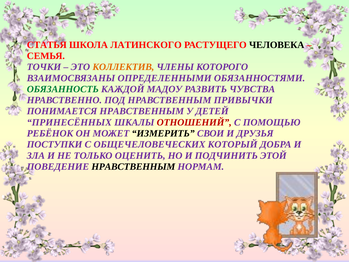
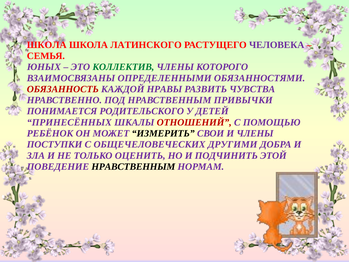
СТАТЬЯ at (47, 45): СТАТЬЯ -> ШКОЛА
ЧЕЛОВЕКА colour: black -> purple
ТОЧКИ: ТОЧКИ -> ЮНЫХ
КОЛЛЕКТИВ colour: orange -> green
ОБЯЗАННОСТЬ colour: green -> red
МАДОУ: МАДОУ -> НРАВЫ
ПОНИМАЕТСЯ НРАВСТВЕННЫМ: НРАВСТВЕННЫМ -> РОДИТЕЛЬСКОГО
И ДРУЗЬЯ: ДРУЗЬЯ -> ЧЛЕНЫ
КОТОРЫЙ: КОТОРЫЙ -> ДРУГИМИ
